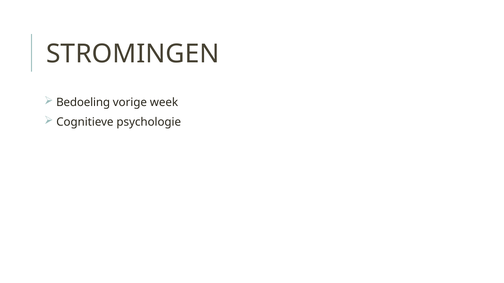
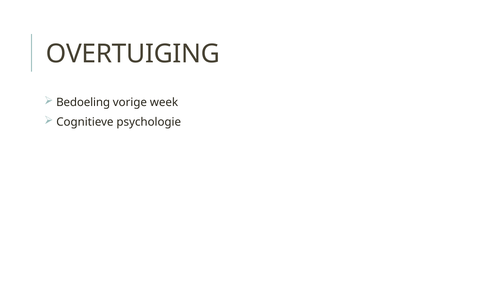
STROMINGEN: STROMINGEN -> OVERTUIGING
